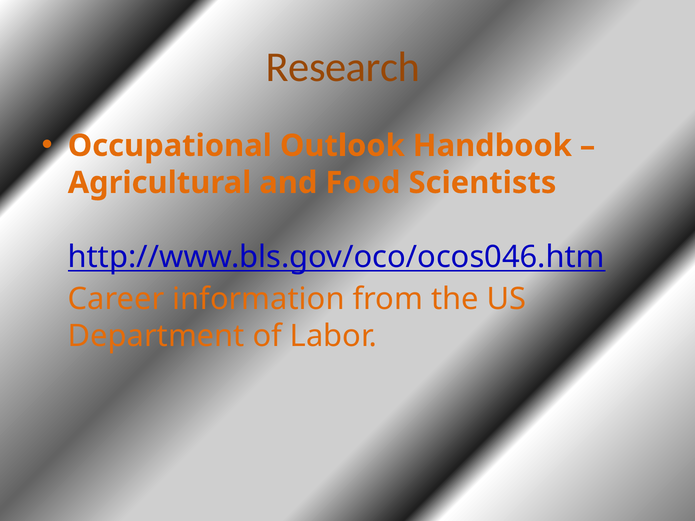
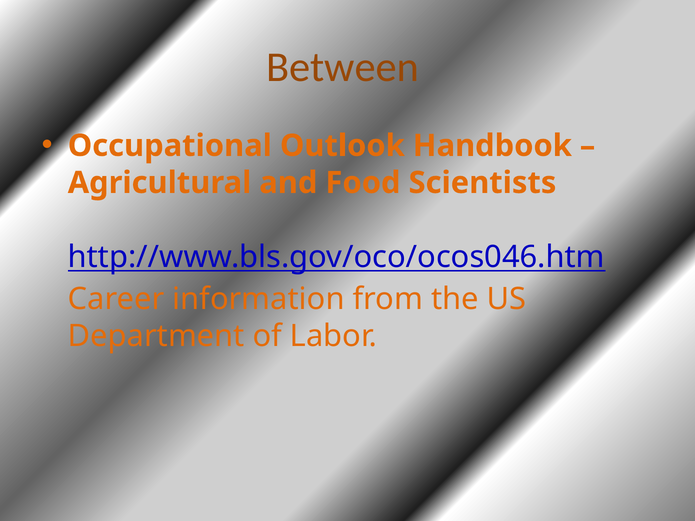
Research: Research -> Between
